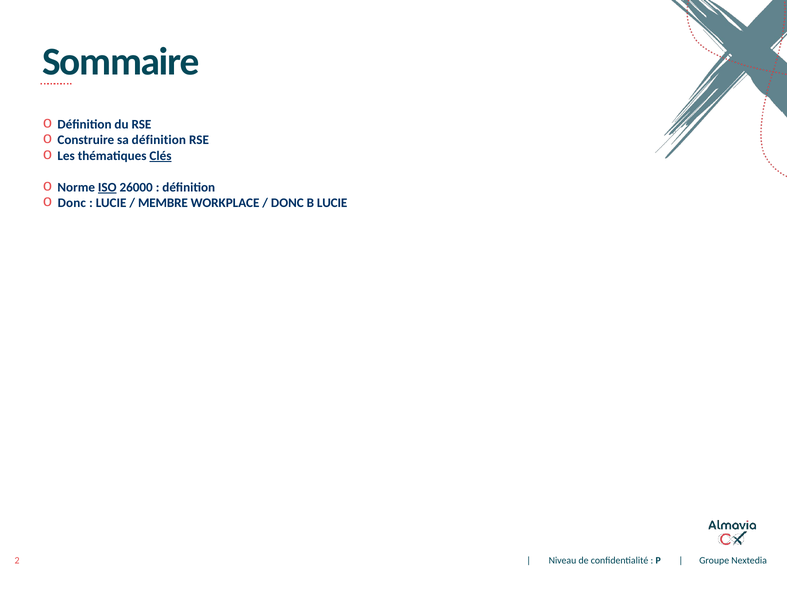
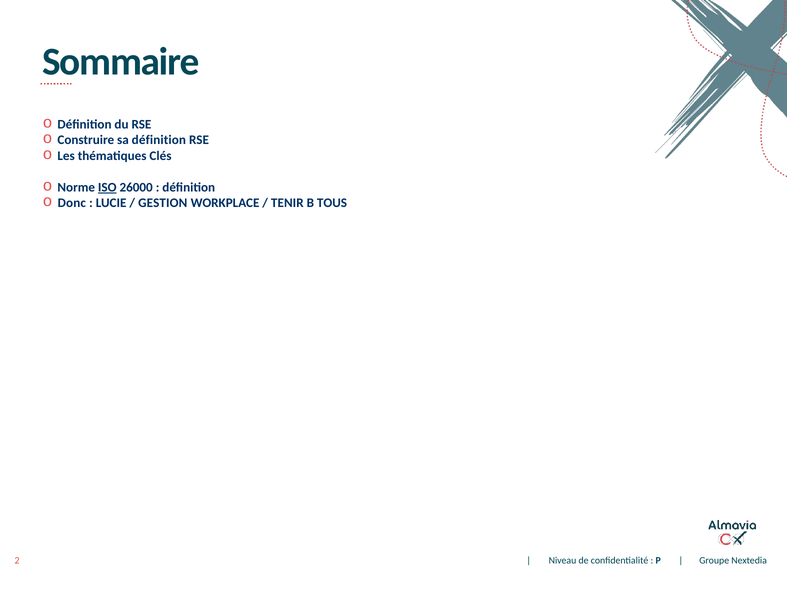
Clés underline: present -> none
MEMBRE: MEMBRE -> GESTION
DONC at (287, 203): DONC -> TENIR
B LUCIE: LUCIE -> TOUS
